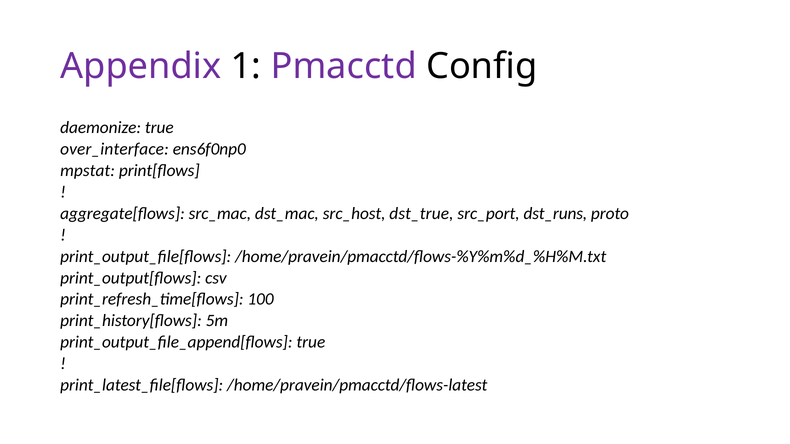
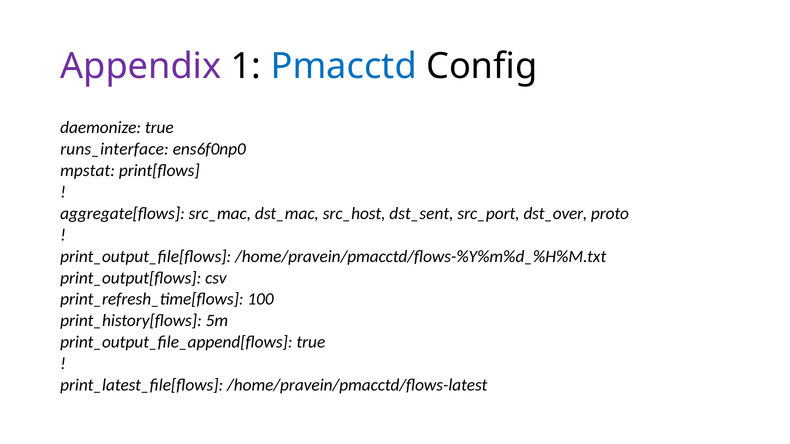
Pmacctd colour: purple -> blue
over_interface: over_interface -> runs_interface
dst_true: dst_true -> dst_sent
dst_runs: dst_runs -> dst_over
